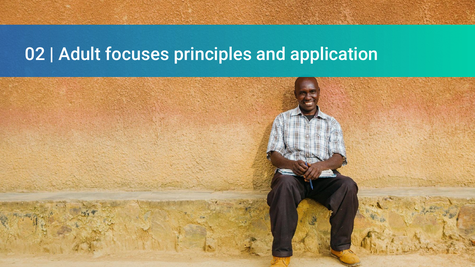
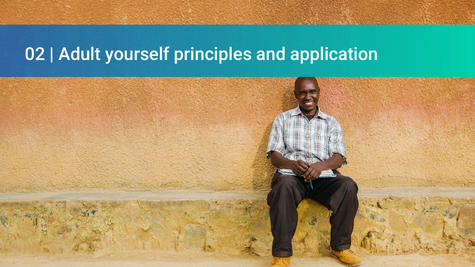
focuses: focuses -> yourself
